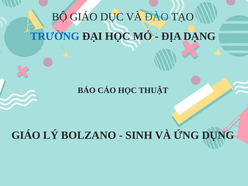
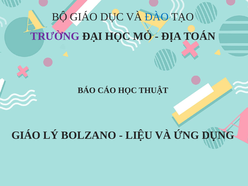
TRƯỜNG colour: blue -> purple
DẠNG: DẠNG -> TOÁN
SINH: SINH -> LIỆU
